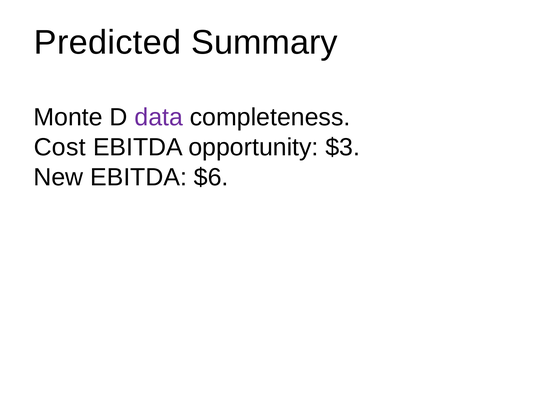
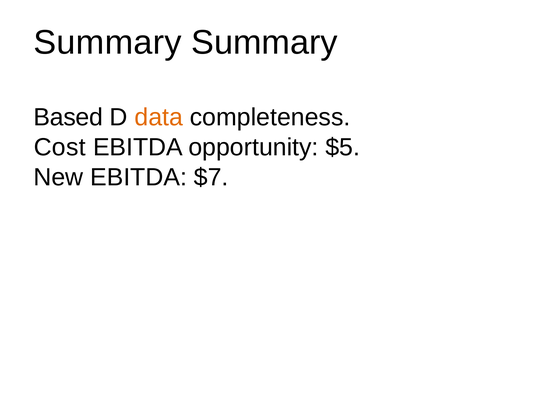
Predicted at (108, 43): Predicted -> Summary
Monte: Monte -> Based
data colour: purple -> orange
$3: $3 -> $5
$6: $6 -> $7
